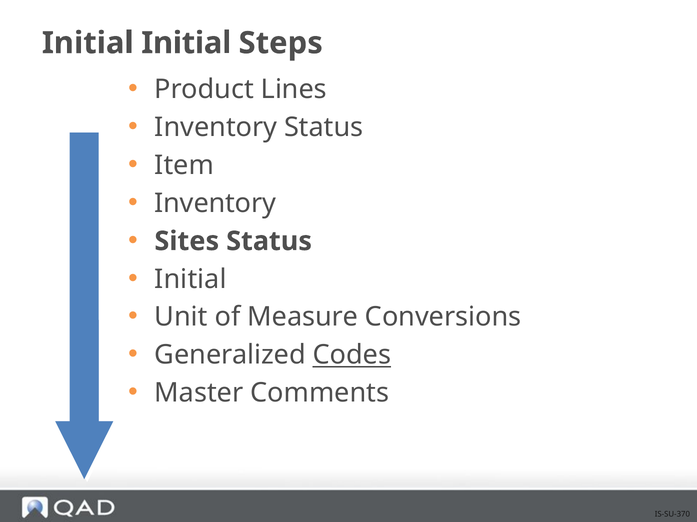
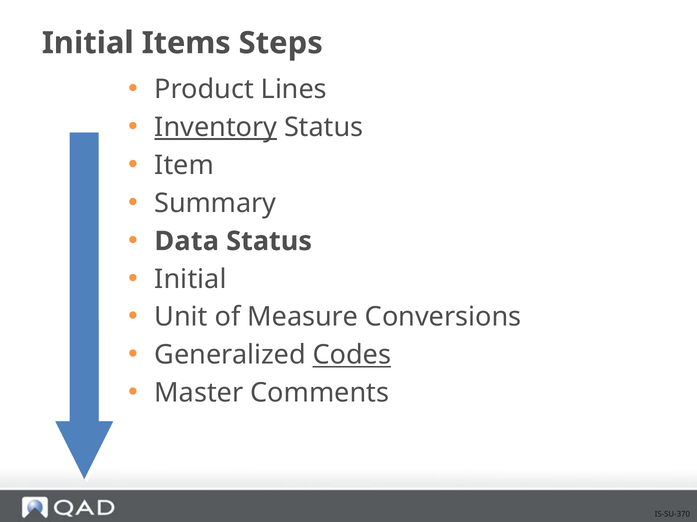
Initial Initial: Initial -> Items
Inventory at (216, 128) underline: none -> present
Inventory at (215, 204): Inventory -> Summary
Sites: Sites -> Data
